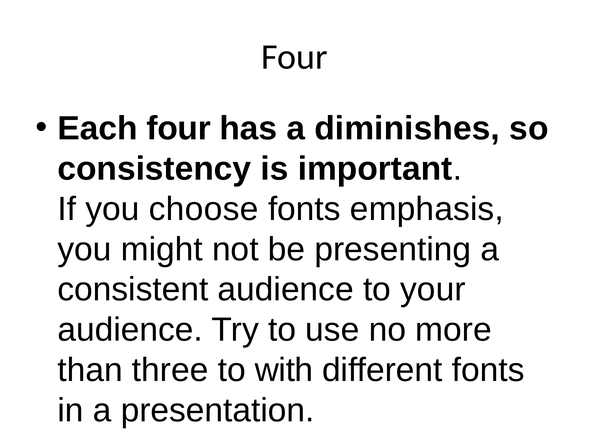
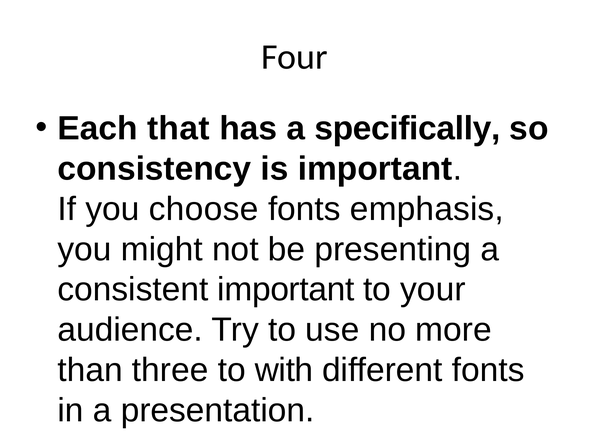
Each four: four -> that
diminishes: diminishes -> specifically
consistent audience: audience -> important
